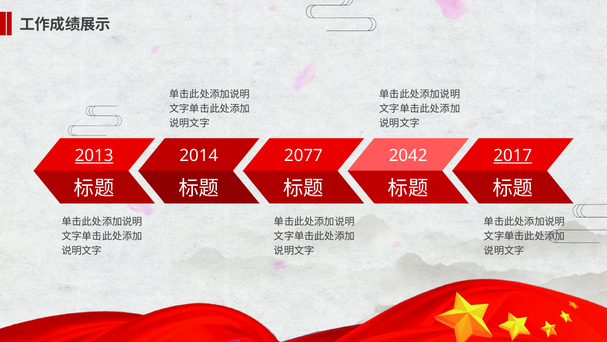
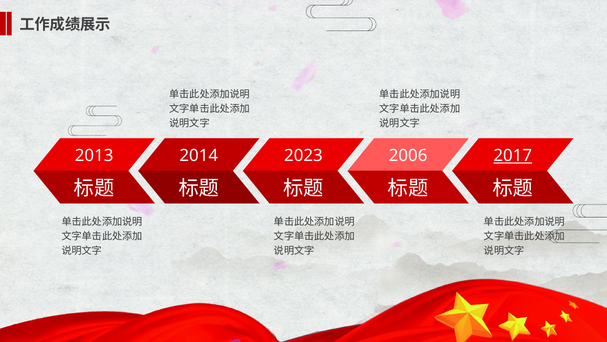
2013 underline: present -> none
2077: 2077 -> 2023
2042: 2042 -> 2006
